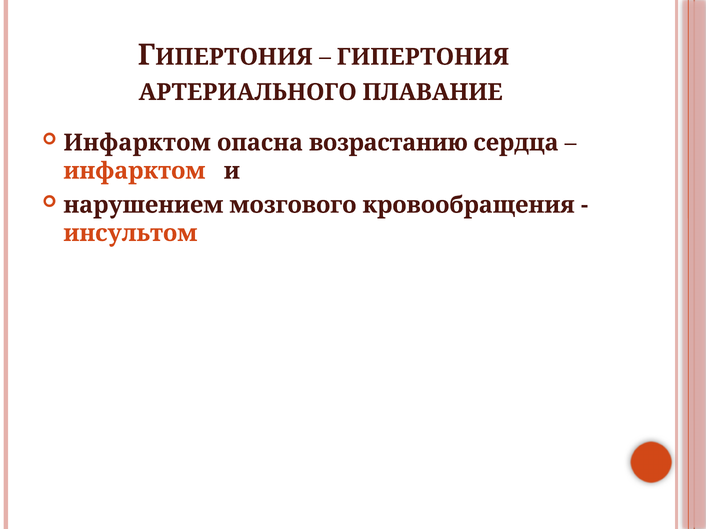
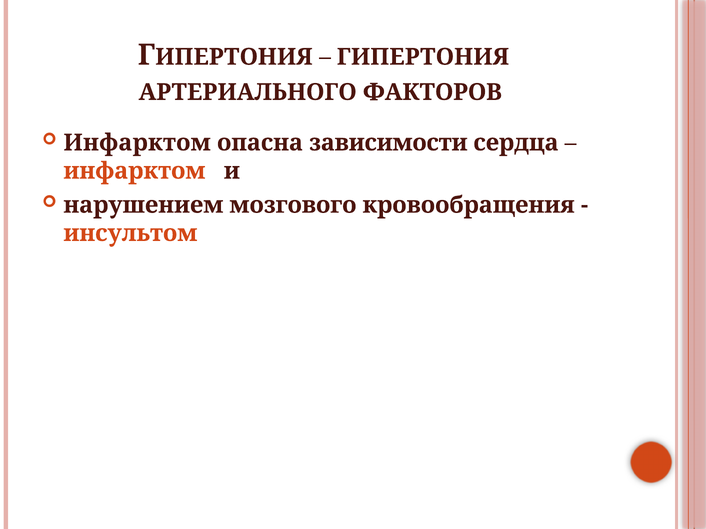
ПЛАВАНИЕ: ПЛАВАНИЕ -> ФАКТОРОВ
возрастанию: возрастанию -> зависимости
